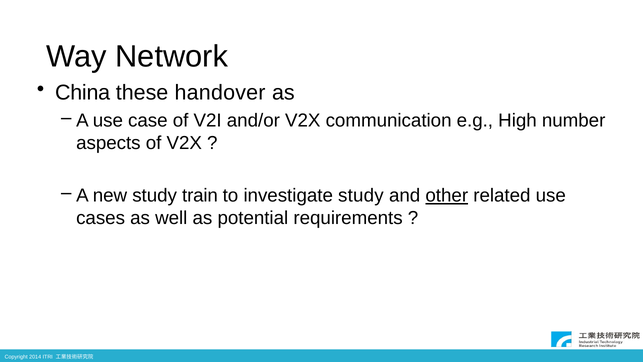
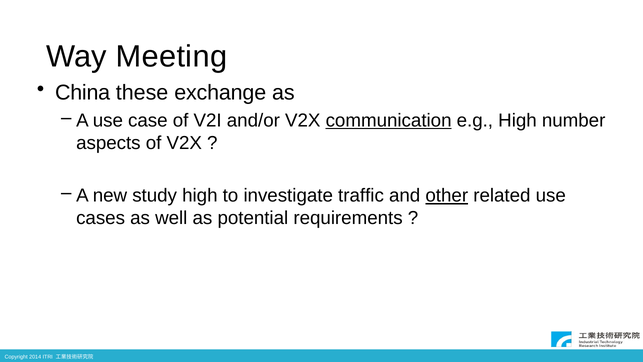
Network: Network -> Meeting
handover: handover -> exchange
communication underline: none -> present
study train: train -> high
investigate study: study -> traffic
